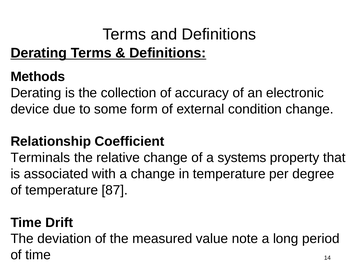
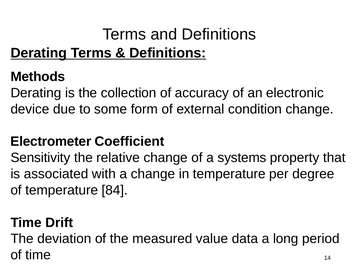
Relationship: Relationship -> Electrometer
Terminals: Terminals -> Sensitivity
87: 87 -> 84
note: note -> data
